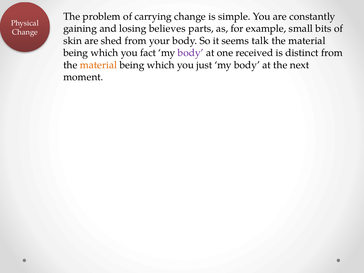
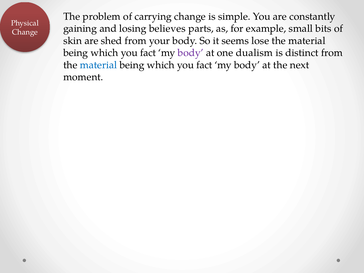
talk: talk -> lose
received: received -> dualism
material at (98, 65) colour: orange -> blue
just at (204, 65): just -> fact
